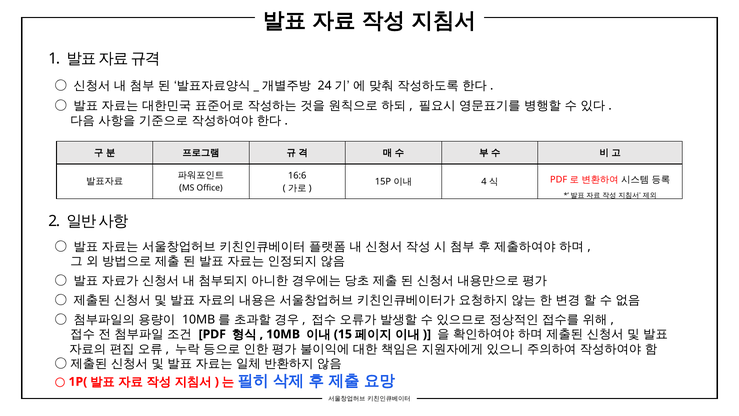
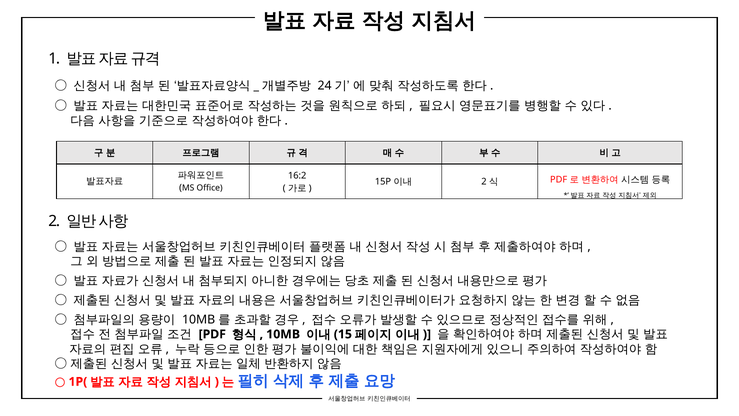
16:6: 16:6 -> 16:2
4 at (484, 182): 4 -> 2
